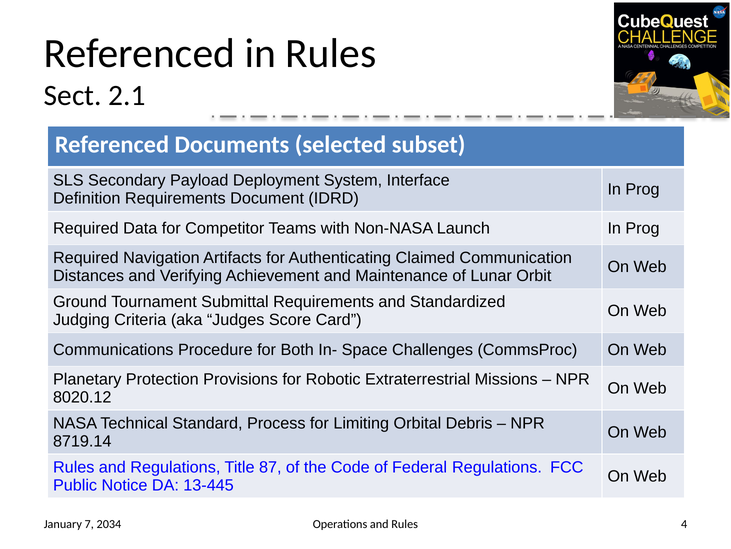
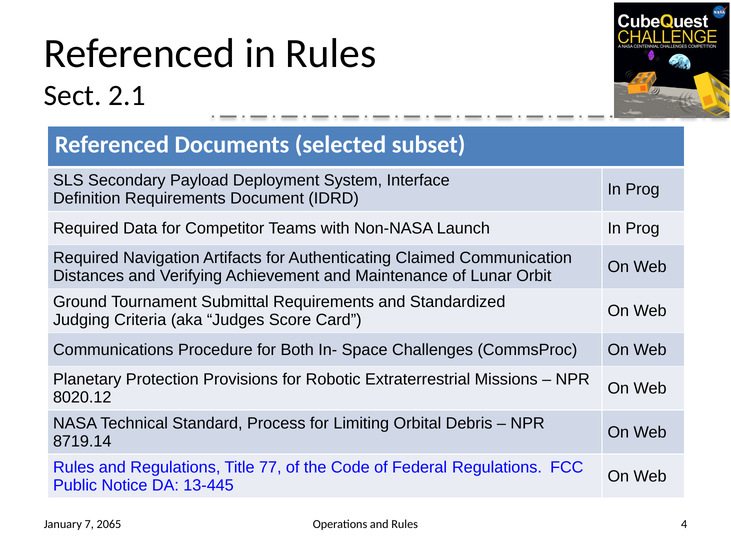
87: 87 -> 77
2034: 2034 -> 2065
